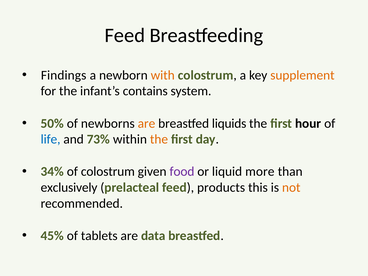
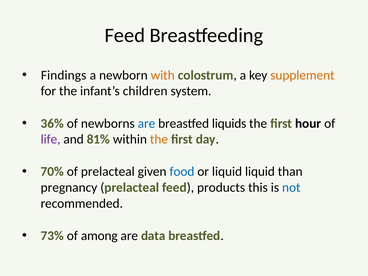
contains: contains -> children
50%: 50% -> 36%
are at (146, 123) colour: orange -> blue
life colour: blue -> purple
73%: 73% -> 81%
34%: 34% -> 70%
of colostrum: colostrum -> prelacteal
food colour: purple -> blue
liquid more: more -> liquid
exclusively: exclusively -> pregnancy
not colour: orange -> blue
45%: 45% -> 73%
tablets: tablets -> among
